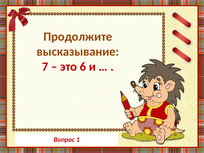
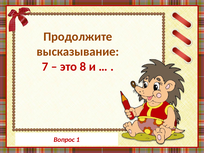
6: 6 -> 8
